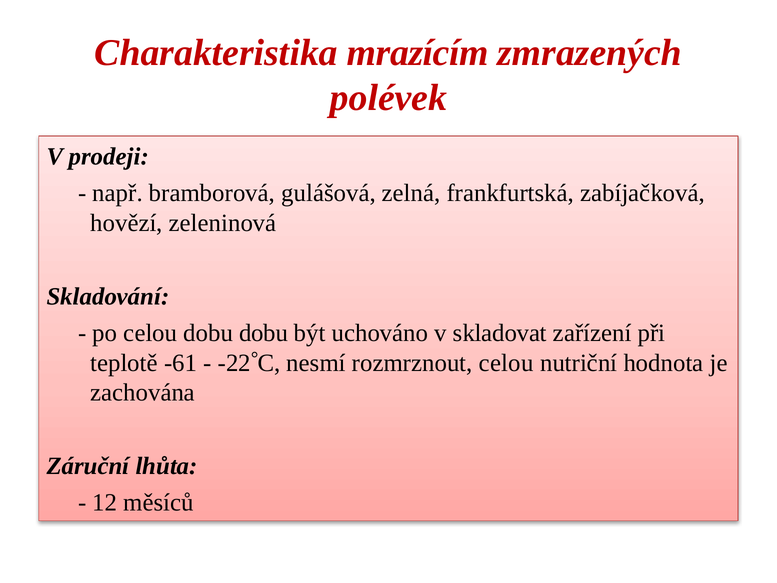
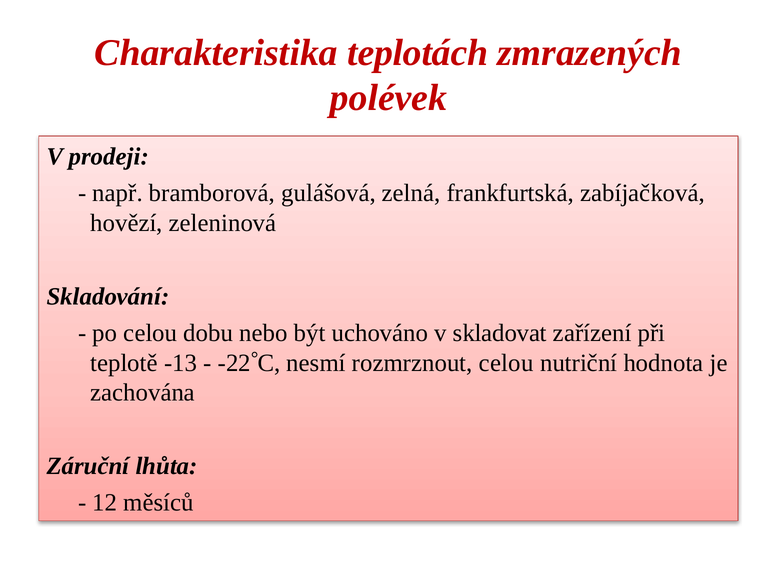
mrazícím: mrazícím -> teplotách
dobu dobu: dobu -> nebo
-61: -61 -> -13
